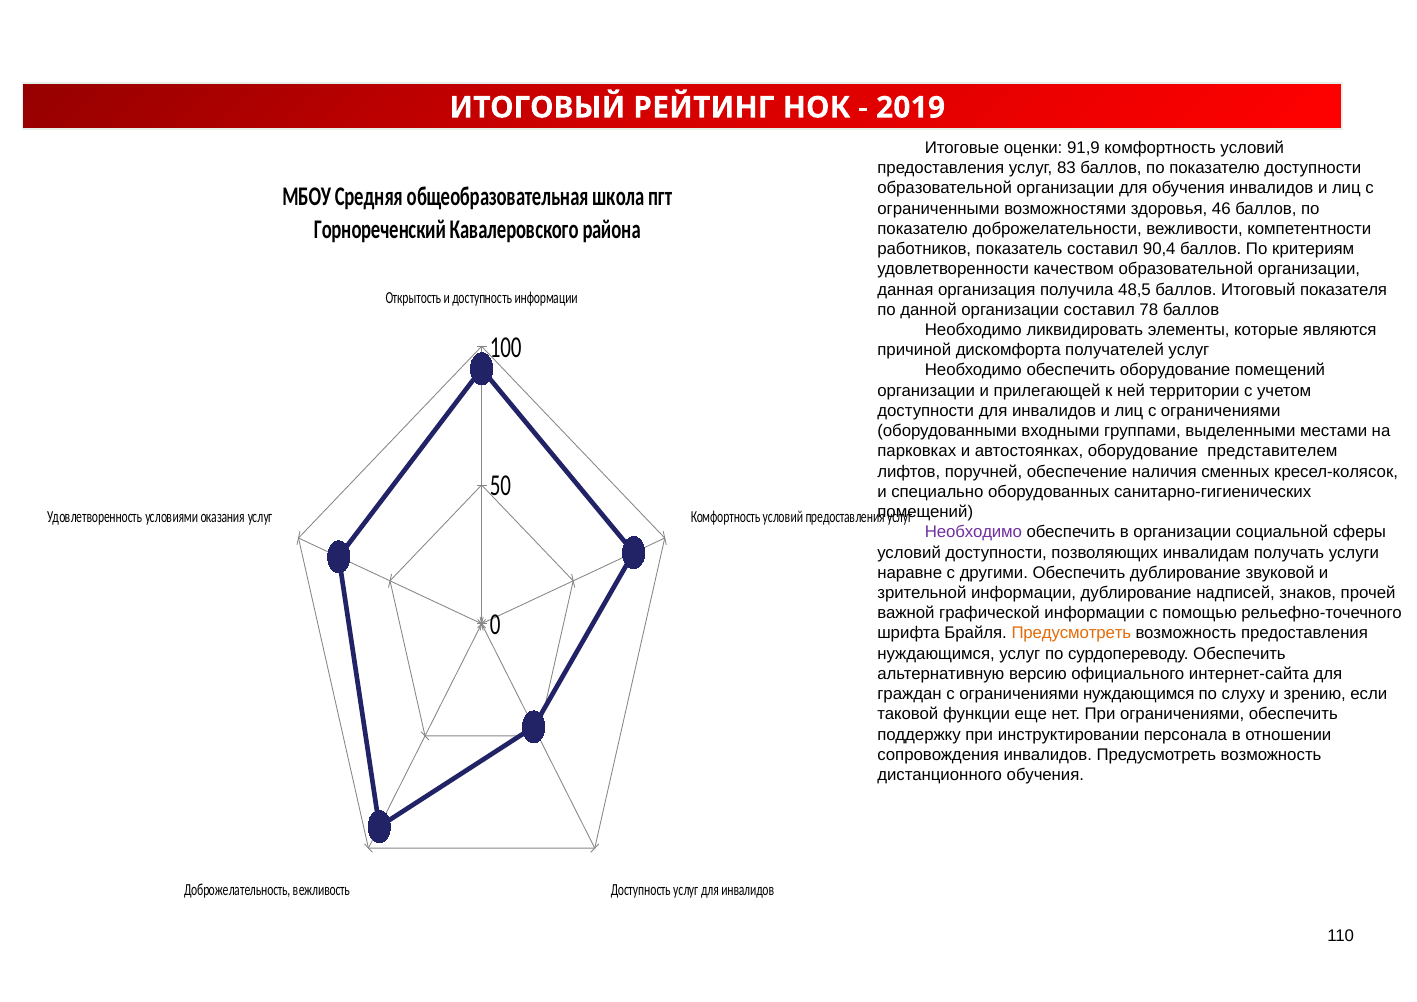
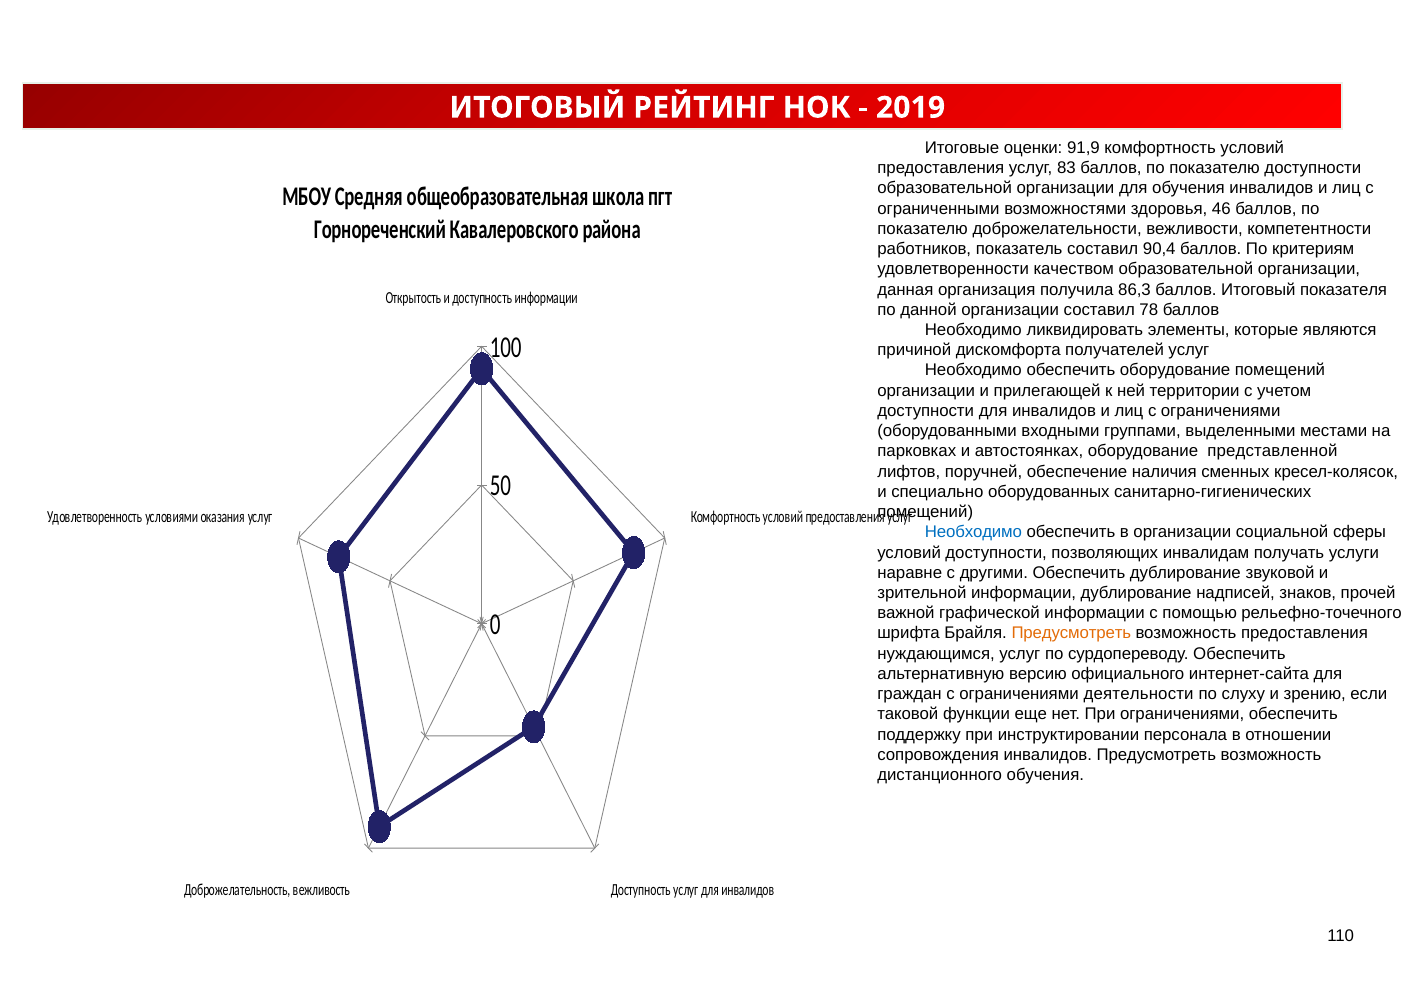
48,5: 48,5 -> 86,3
представителем: представителем -> представленной
Необходимо at (973, 532) colour: purple -> blue
ограничениями нуждающимся: нуждающимся -> деятельности
